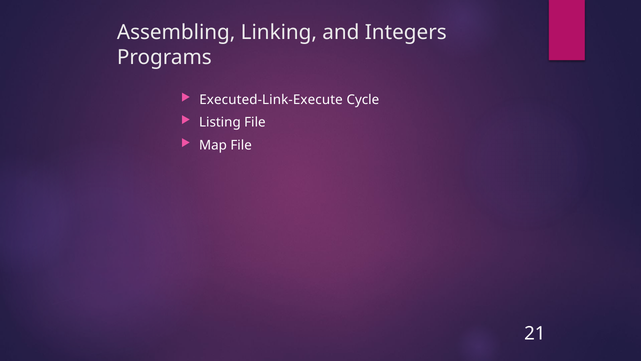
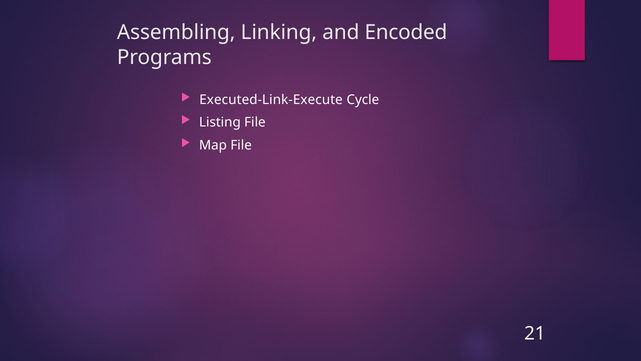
Integers: Integers -> Encoded
